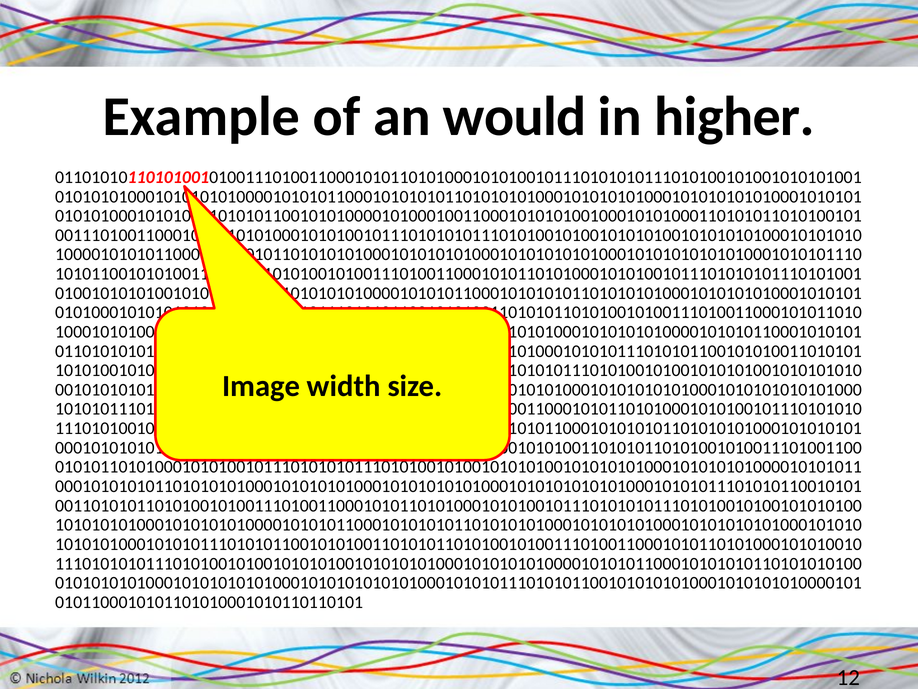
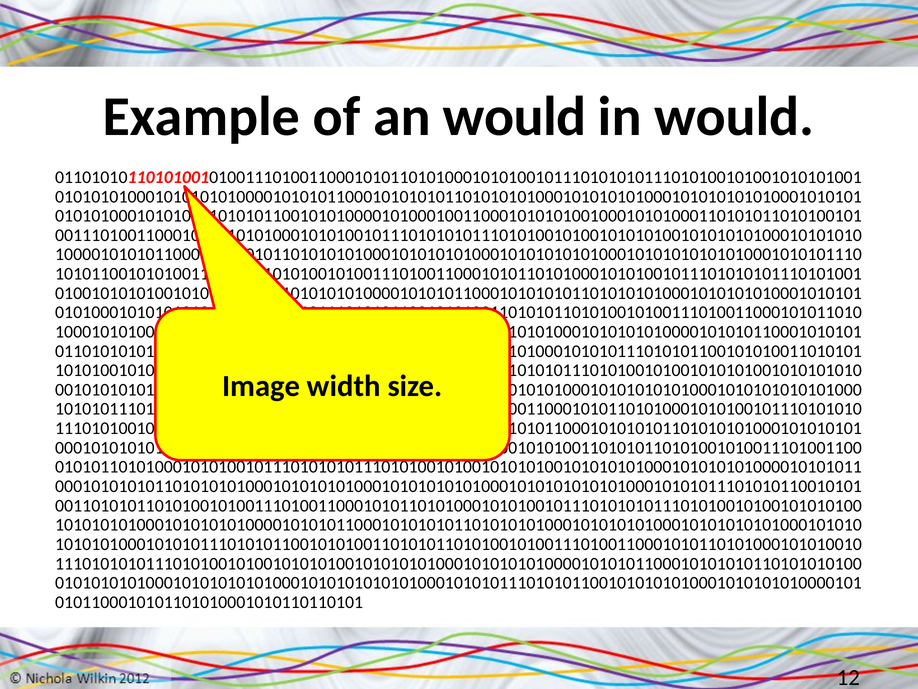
in higher: higher -> would
